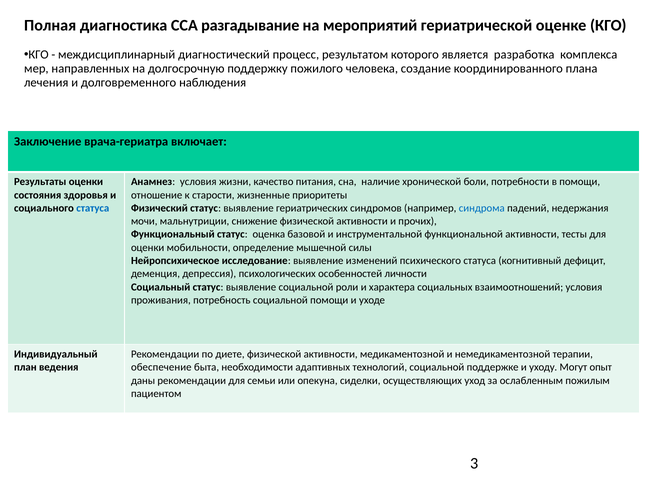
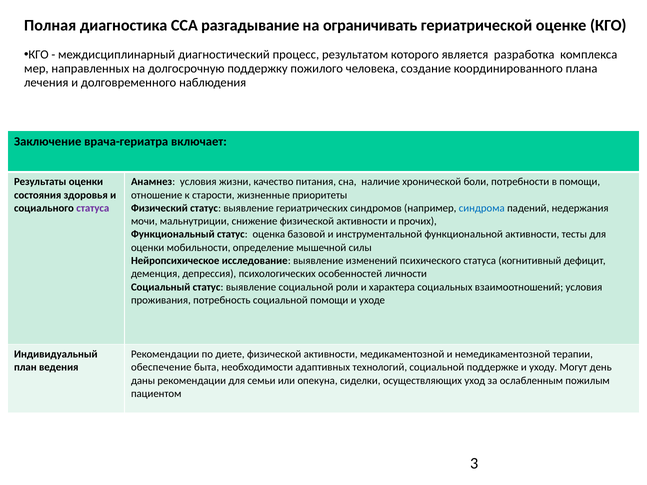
мероприятий: мероприятий -> ограничивать
статуса at (93, 208) colour: blue -> purple
опыт: опыт -> день
